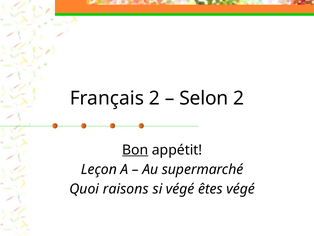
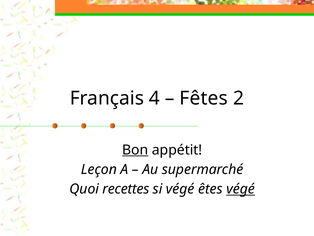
Français 2: 2 -> 4
Selon: Selon -> Fêtes
raisons: raisons -> recettes
végé at (241, 189) underline: none -> present
